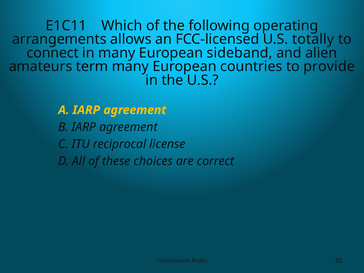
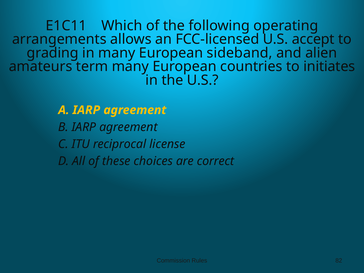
totally: totally -> accept
connect: connect -> grading
provide: provide -> initiates
